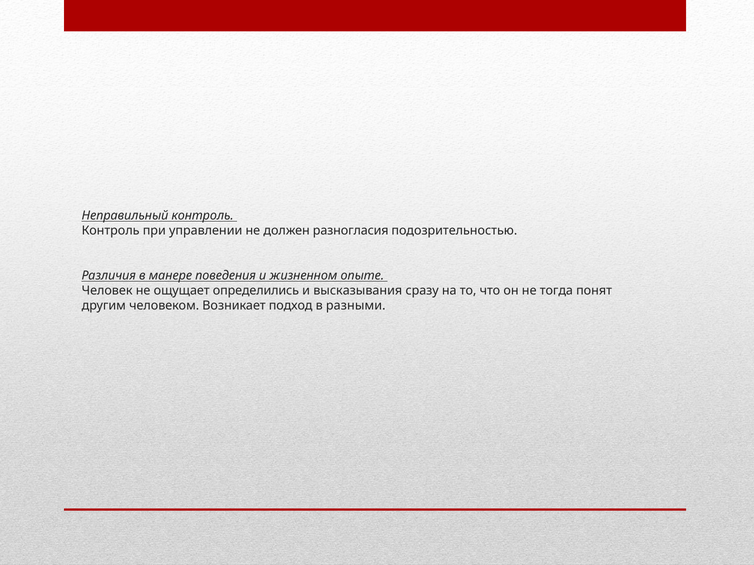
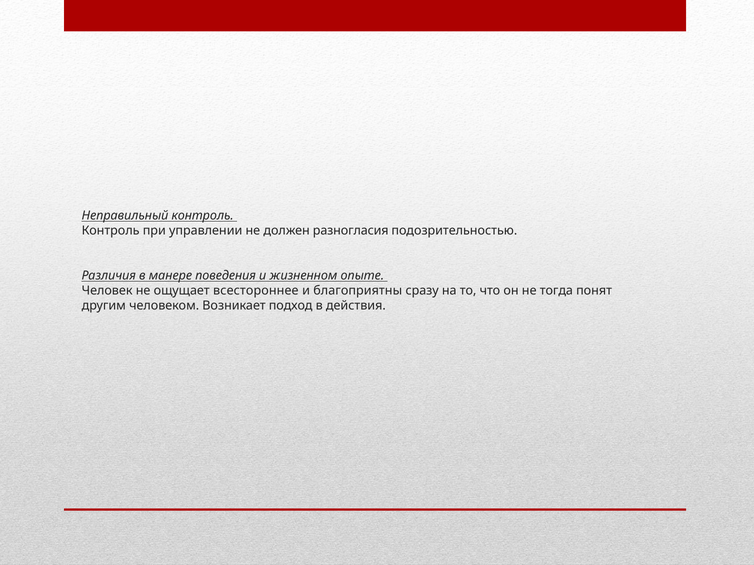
определились: определились -> всестороннее
высказывания: высказывания -> благоприятны
разными: разными -> действия
